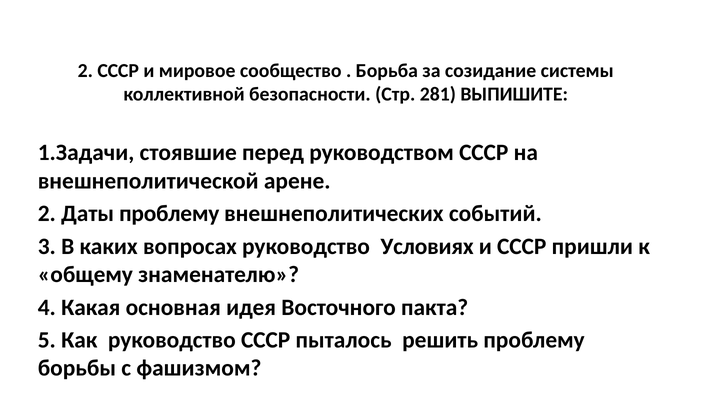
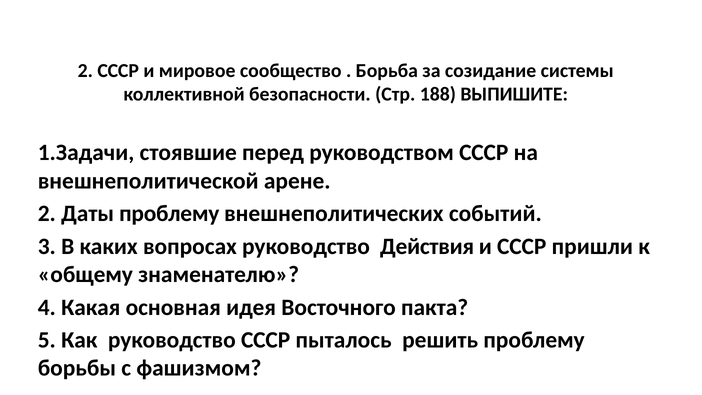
281: 281 -> 188
Условиях: Условиях -> Действия
